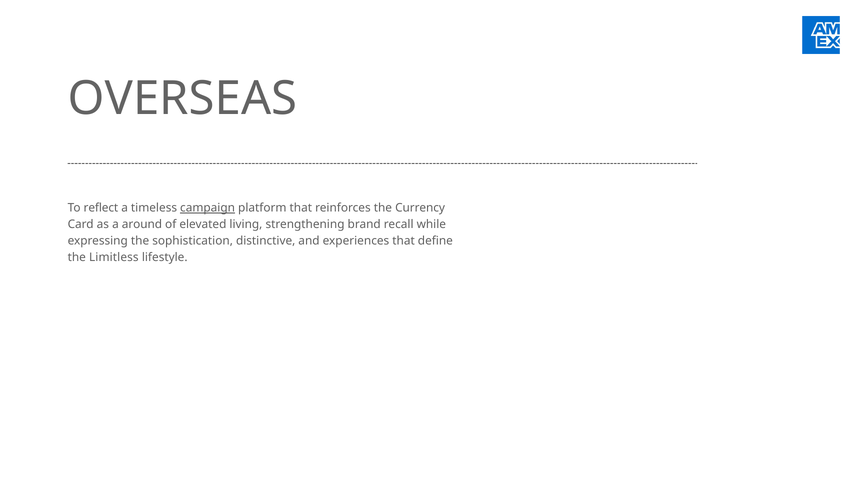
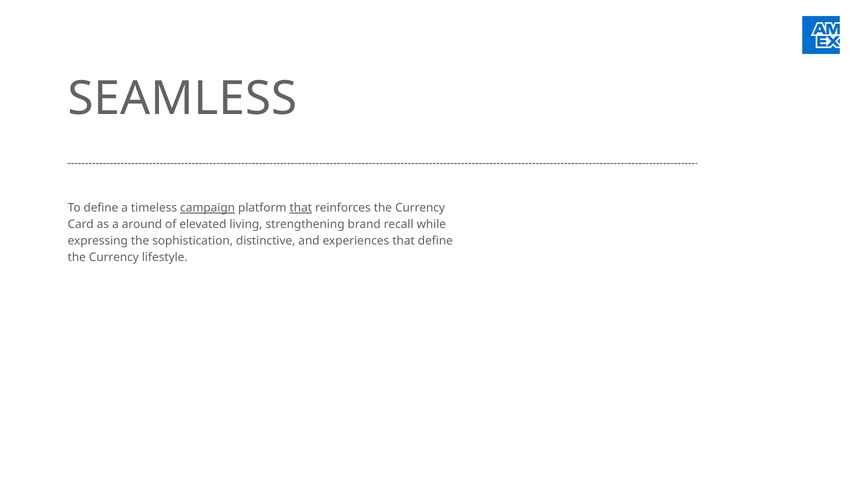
OVERSEAS: OVERSEAS -> SEAMLESS
To reflect: reflect -> define
that at (301, 208) underline: none -> present
Limitless at (114, 257): Limitless -> Currency
